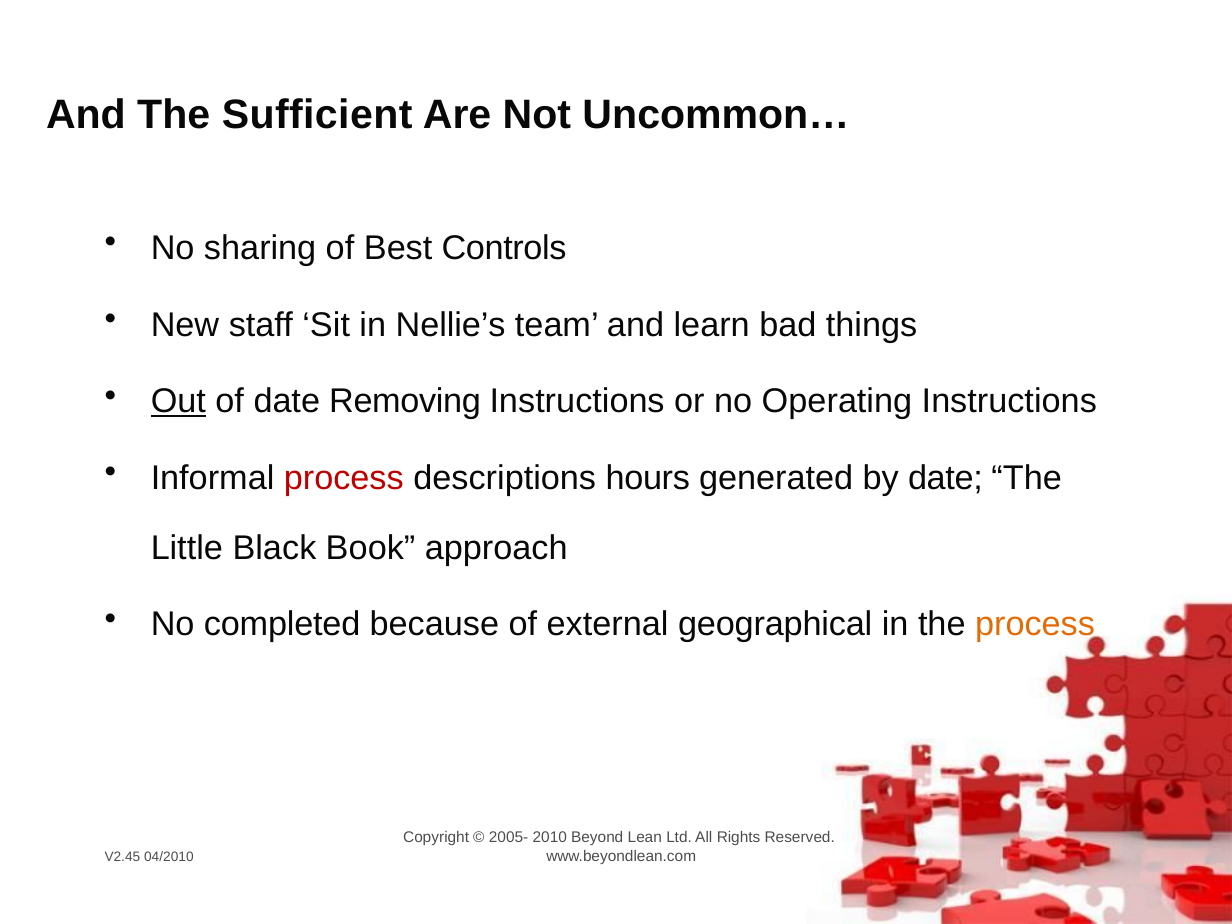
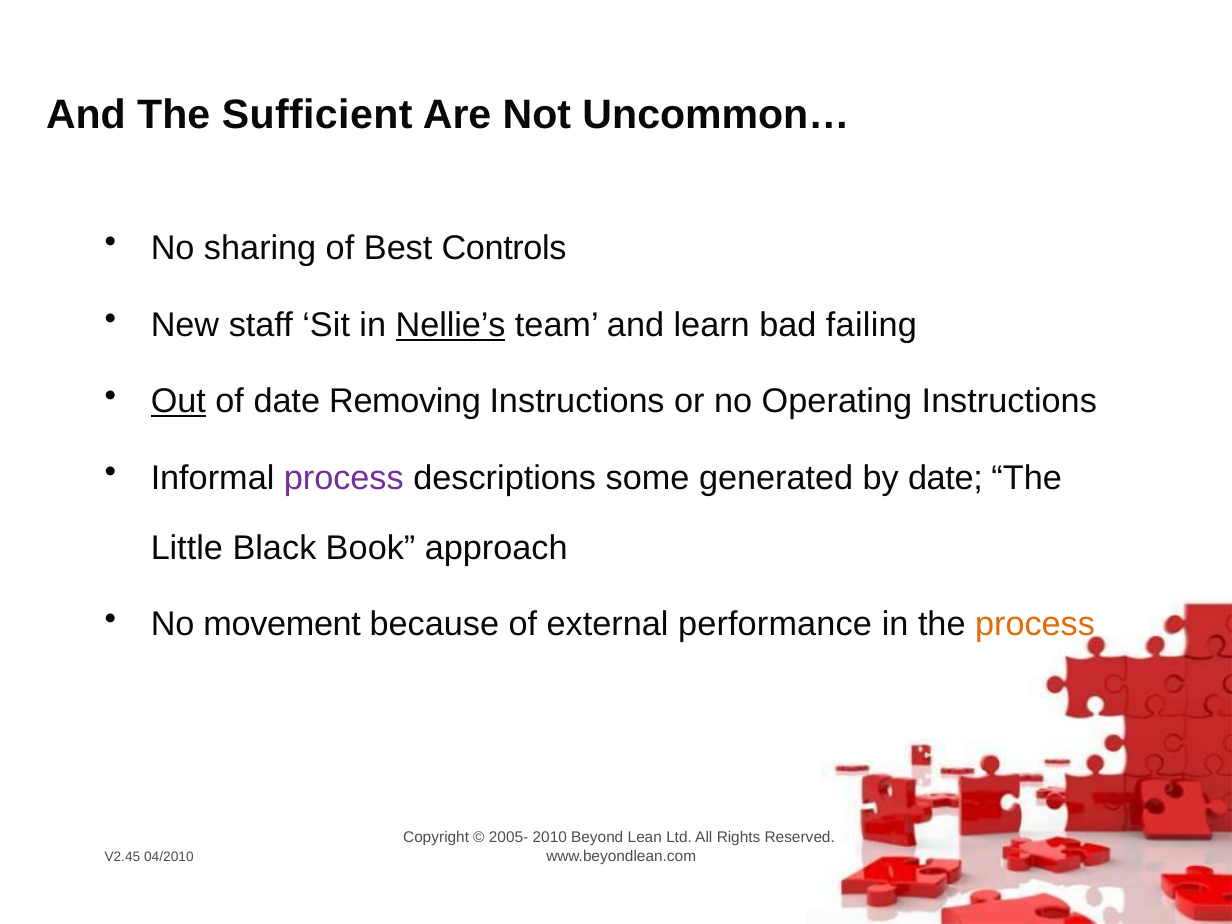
Nellie’s underline: none -> present
things: things -> failing
process at (344, 478) colour: red -> purple
hours: hours -> some
completed: completed -> movement
geographical: geographical -> performance
